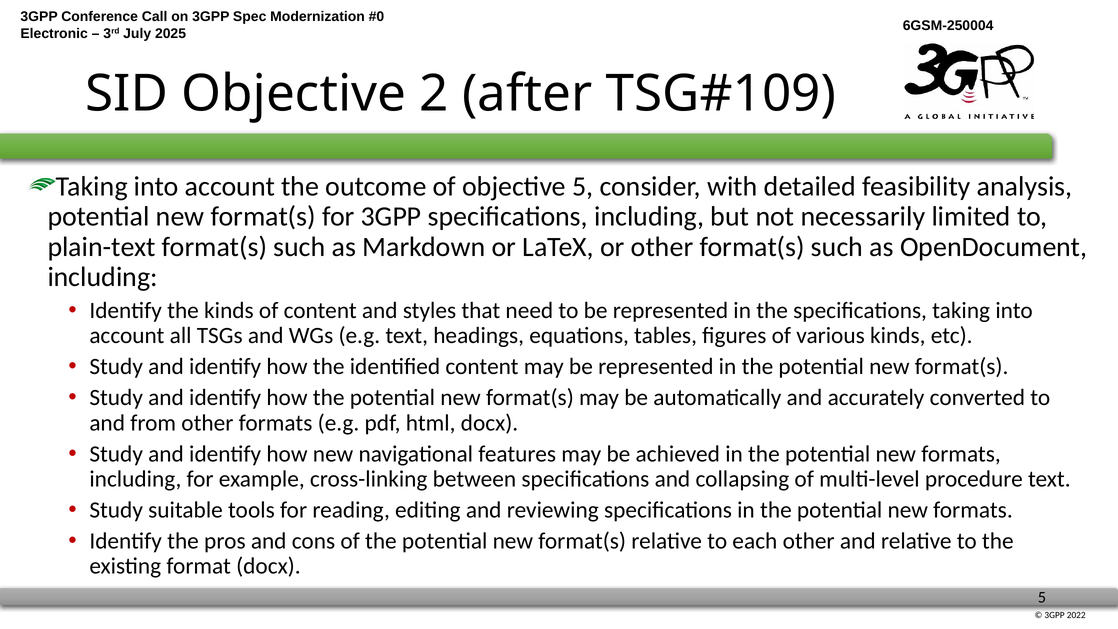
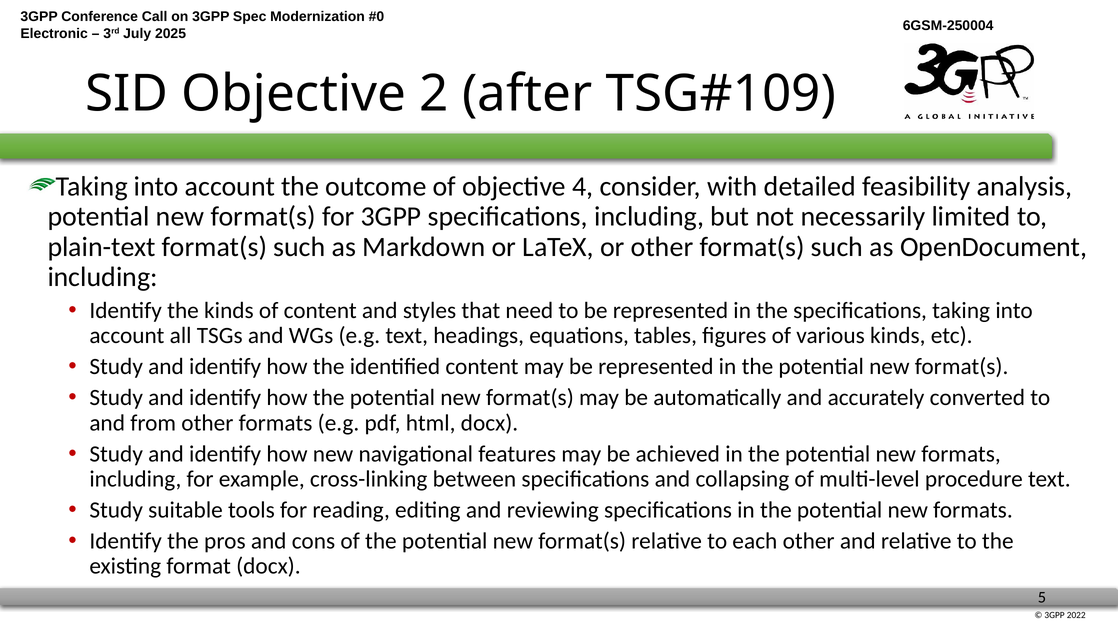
objective 5: 5 -> 4
